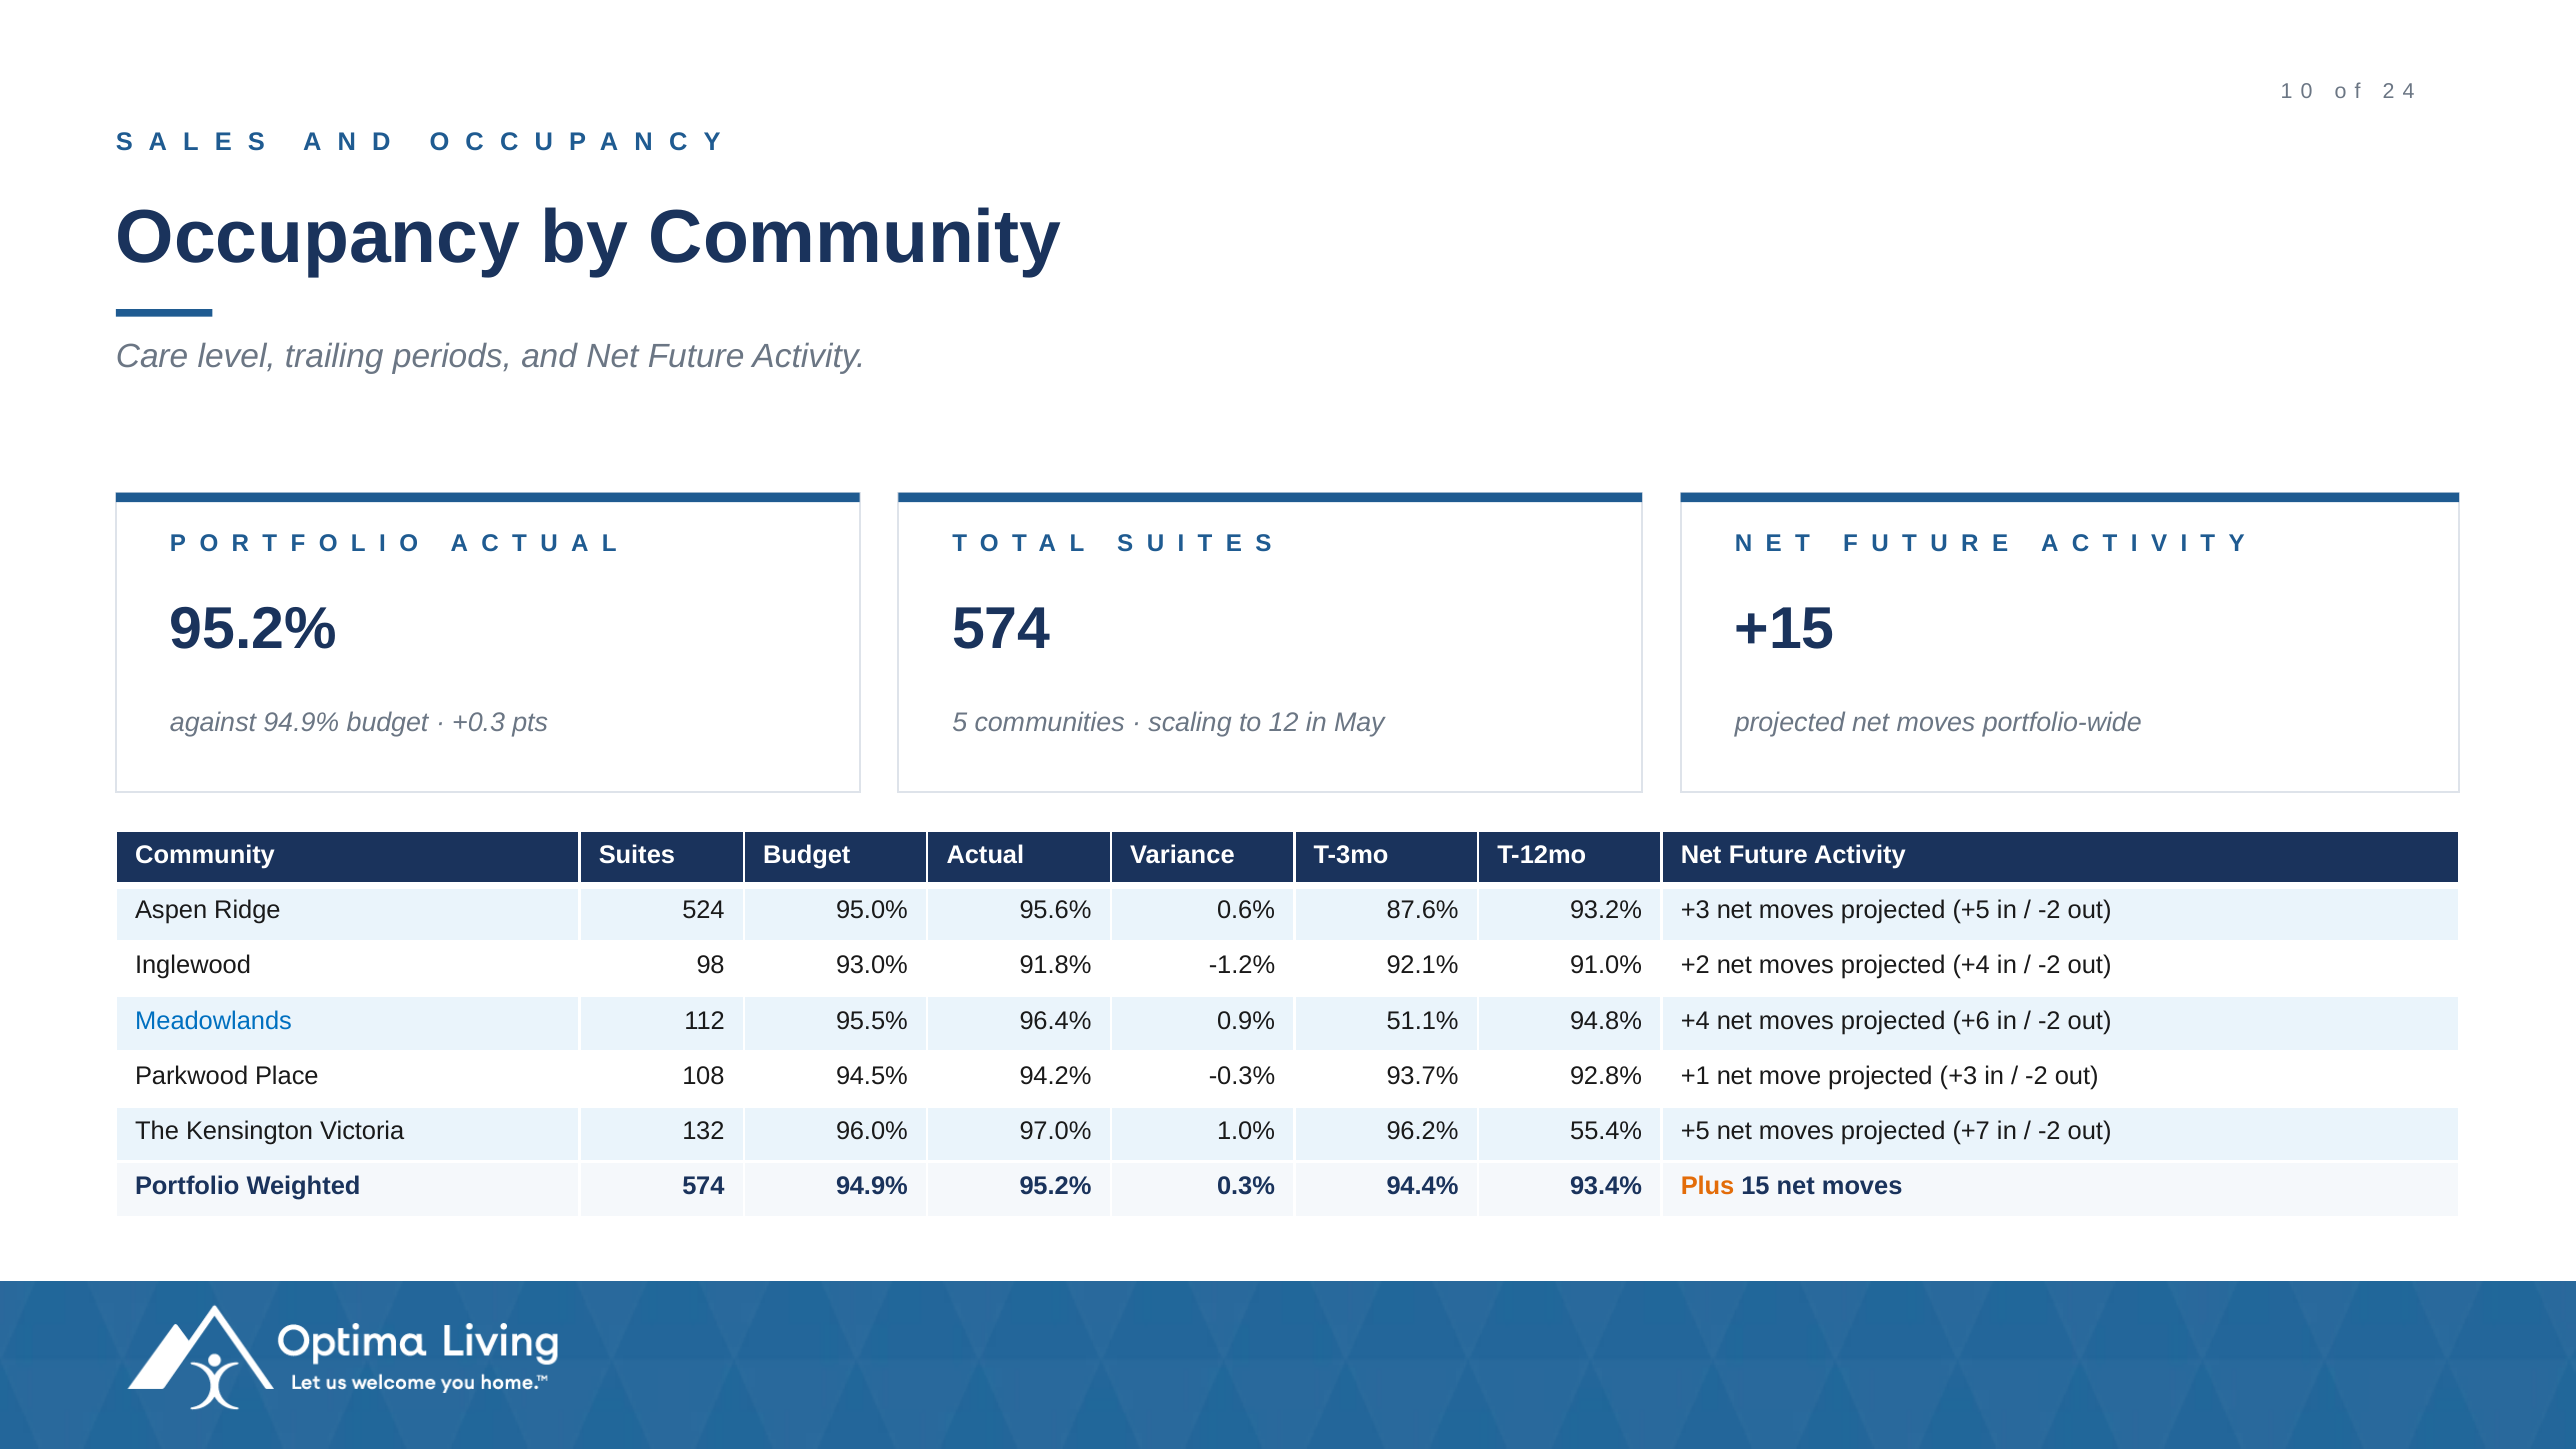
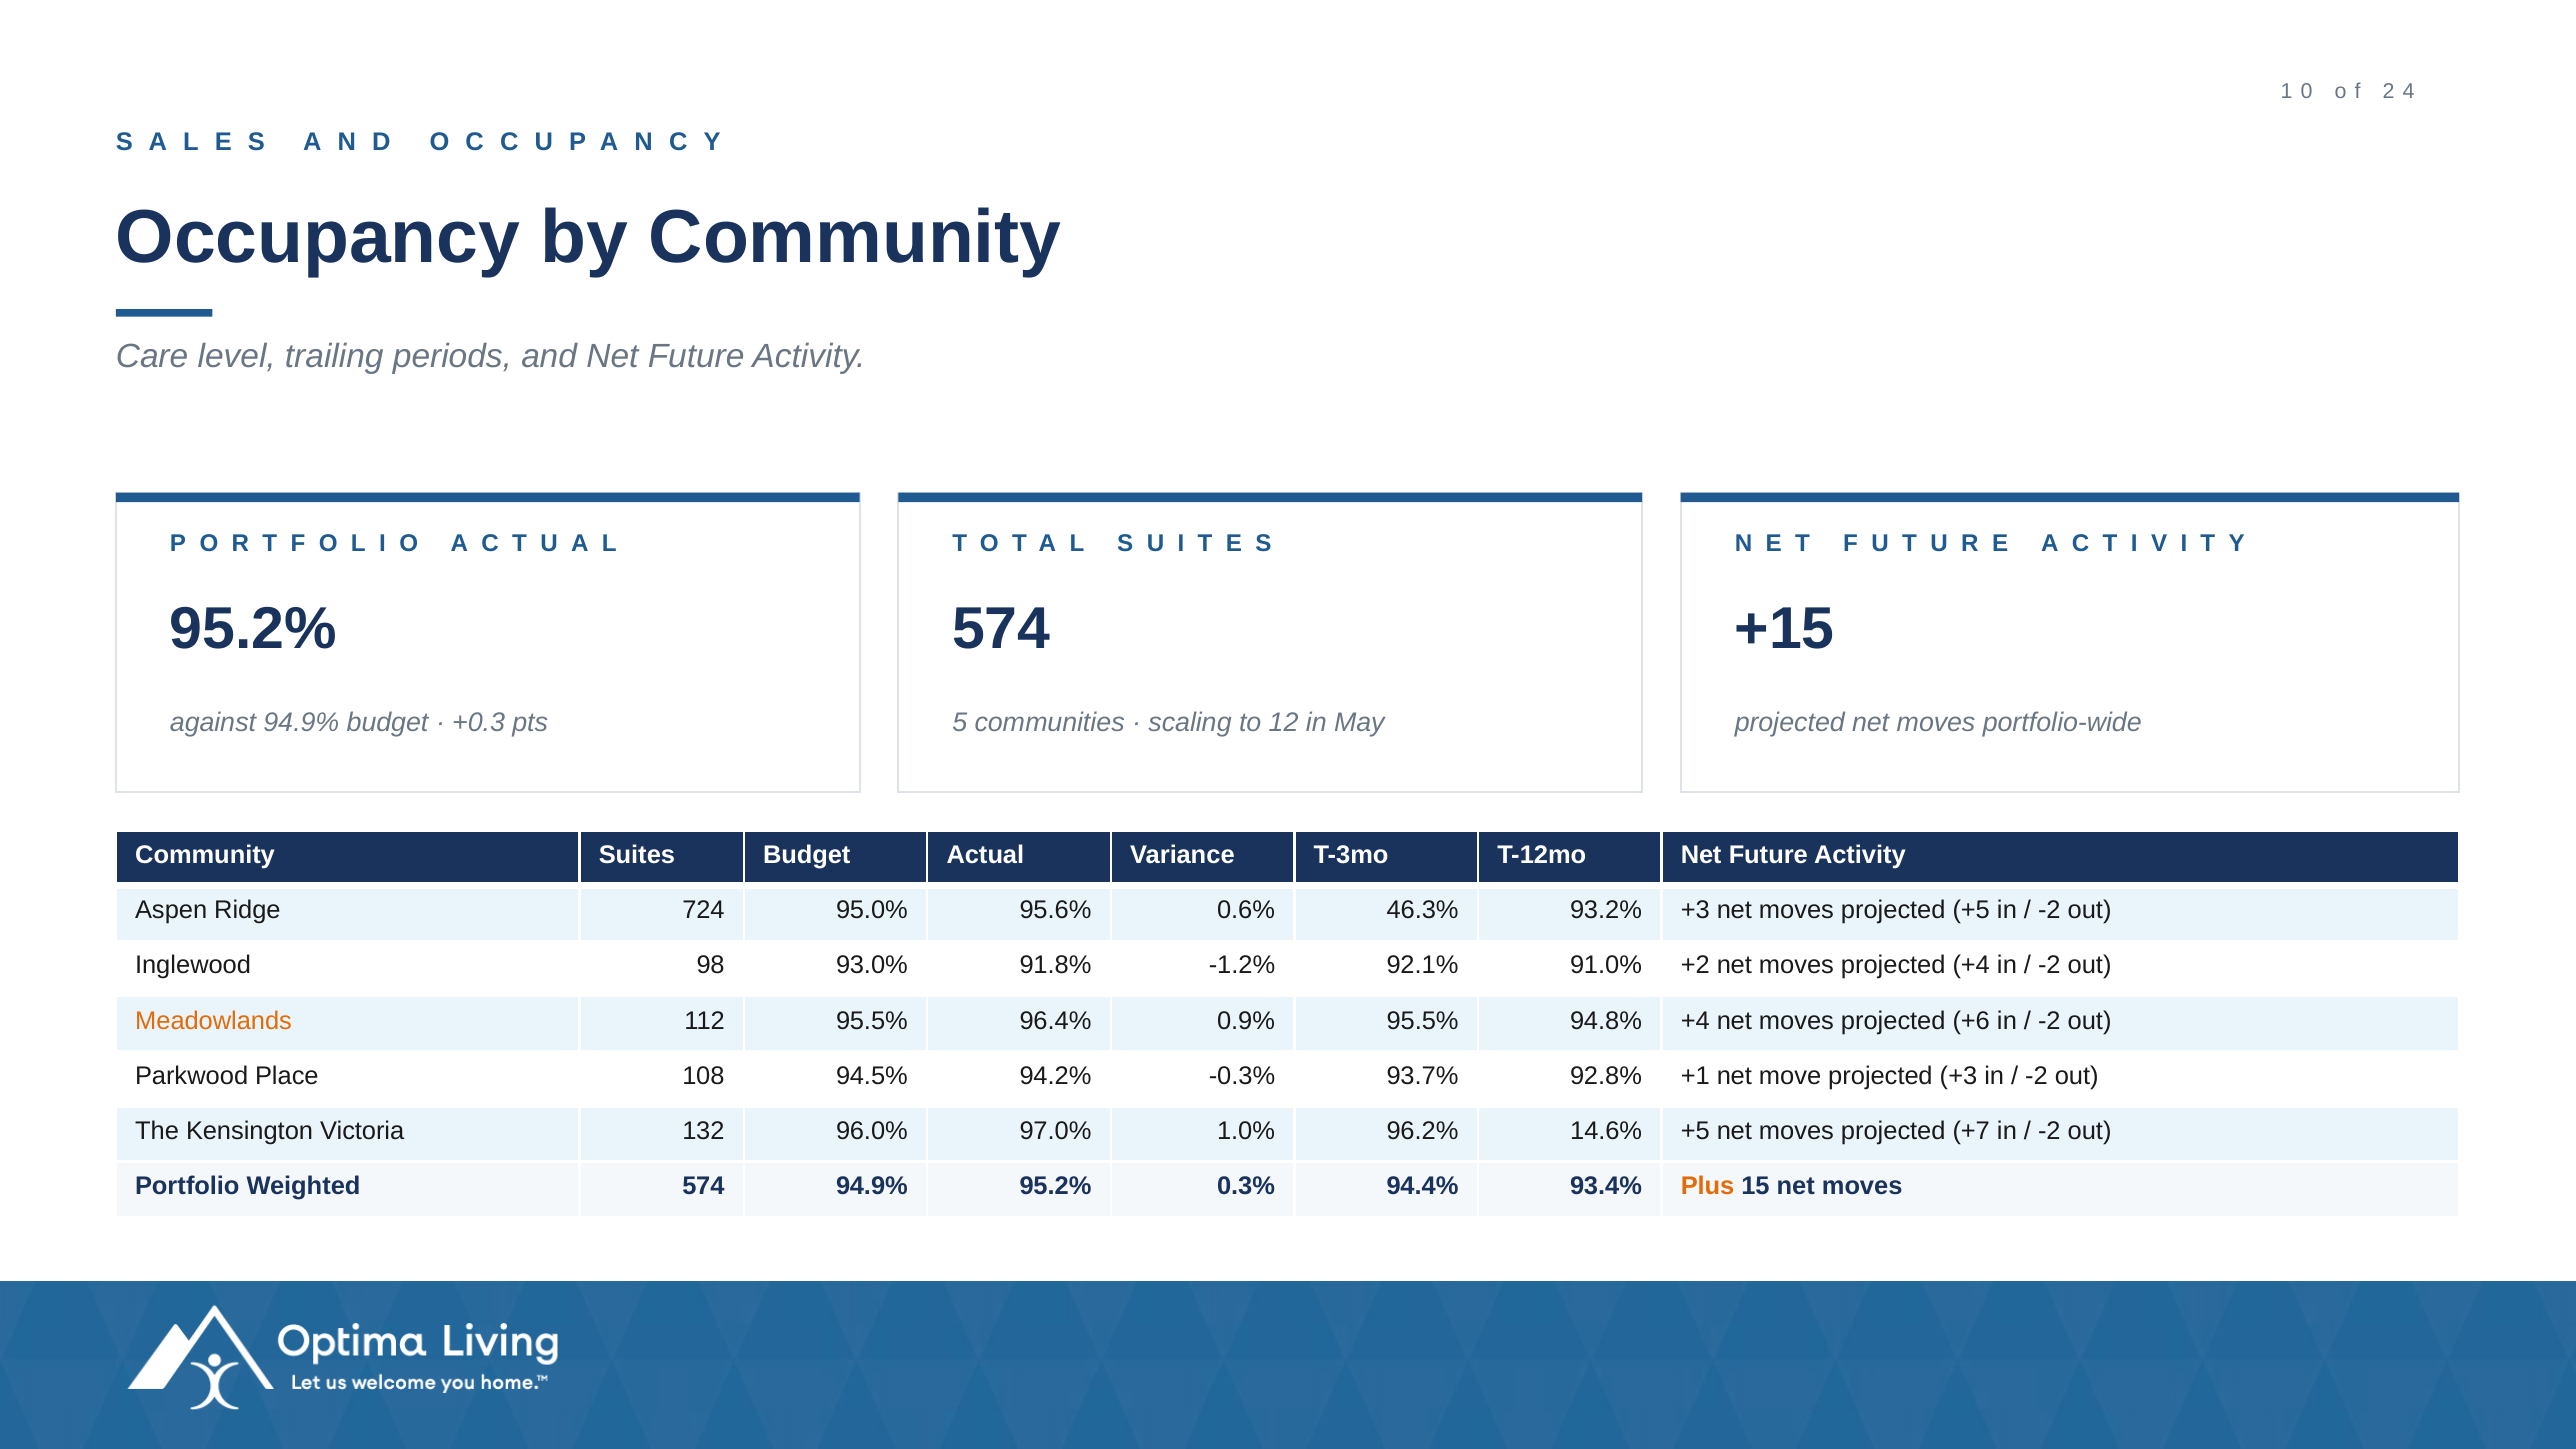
524: 524 -> 724
87.6%: 87.6% -> 46.3%
Meadowlands colour: blue -> orange
0.9% 51.1%: 51.1% -> 95.5%
55.4%: 55.4% -> 14.6%
